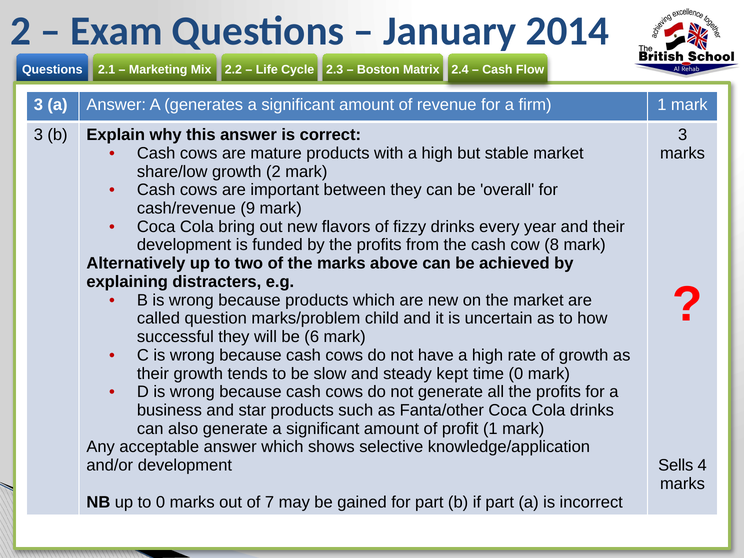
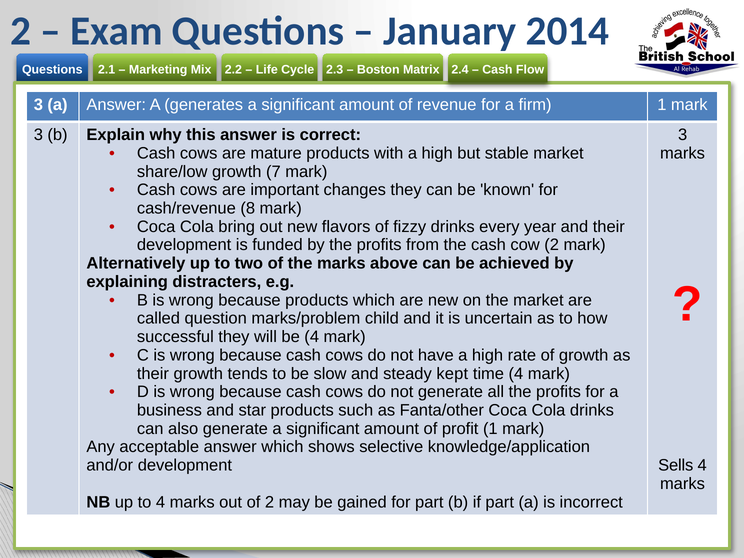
growth 2: 2 -> 7
between: between -> changes
overall: overall -> known
9: 9 -> 8
cow 8: 8 -> 2
be 6: 6 -> 4
time 0: 0 -> 4
to 0: 0 -> 4
of 7: 7 -> 2
